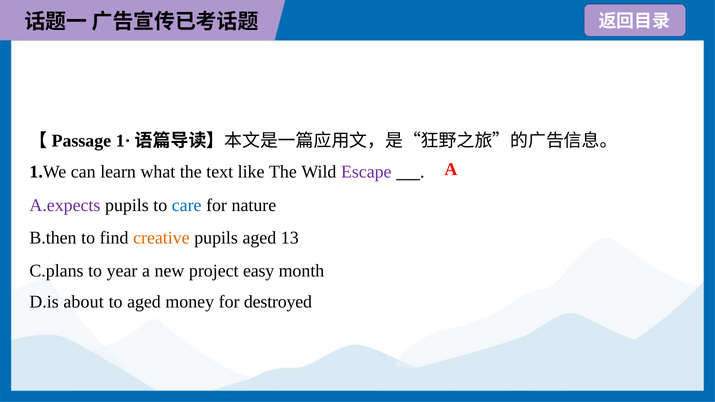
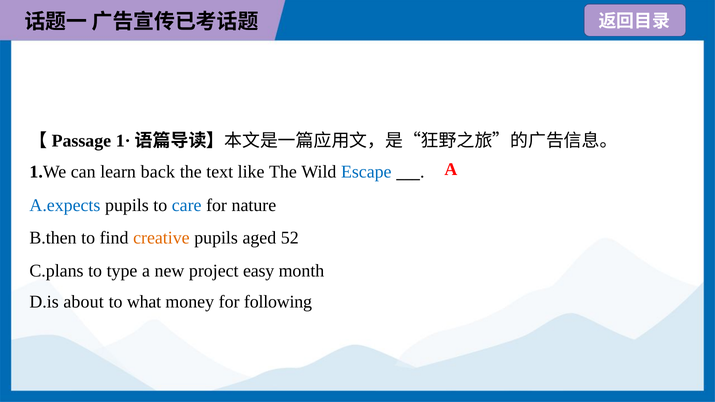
what: what -> back
Escape colour: purple -> blue
A.expects colour: purple -> blue
13: 13 -> 52
year: year -> type
to aged: aged -> what
destroyed: destroyed -> following
